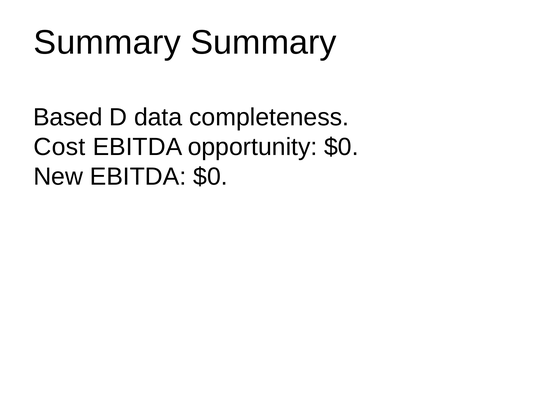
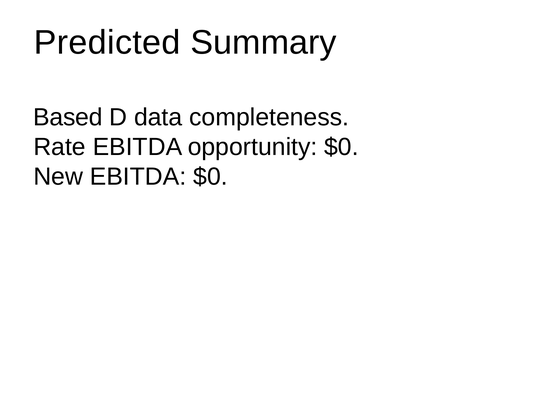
Summary at (107, 42): Summary -> Predicted
Cost: Cost -> Rate
